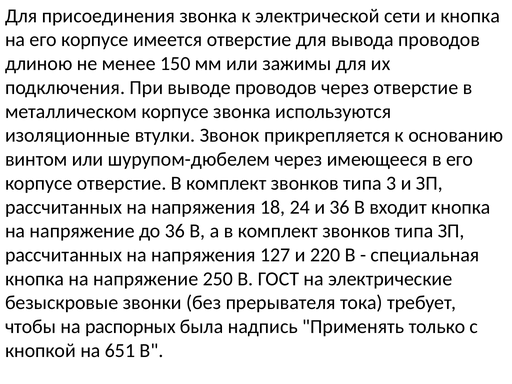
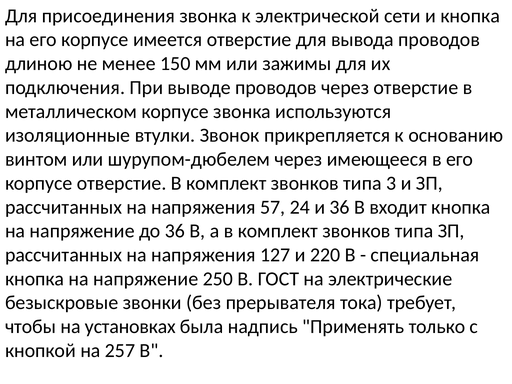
18: 18 -> 57
распорных: распорных -> установках
651: 651 -> 257
